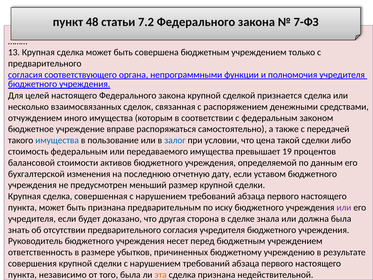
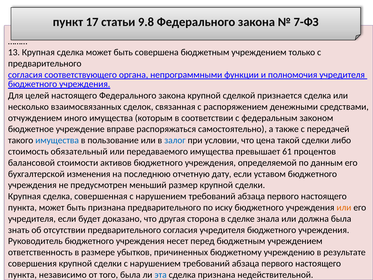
48: 48 -> 17
7.2: 7.2 -> 9.8
стоимость федеральным: федеральным -> обязательный
19: 19 -> 61
признана предварительным: предварительным -> предварительного
или at (344, 207) colour: purple -> orange
эта colour: orange -> blue
